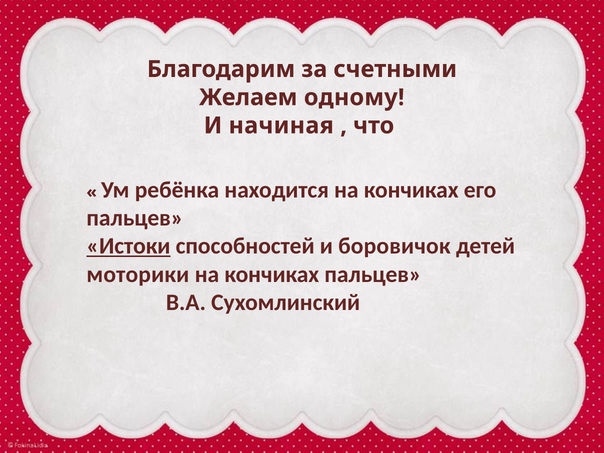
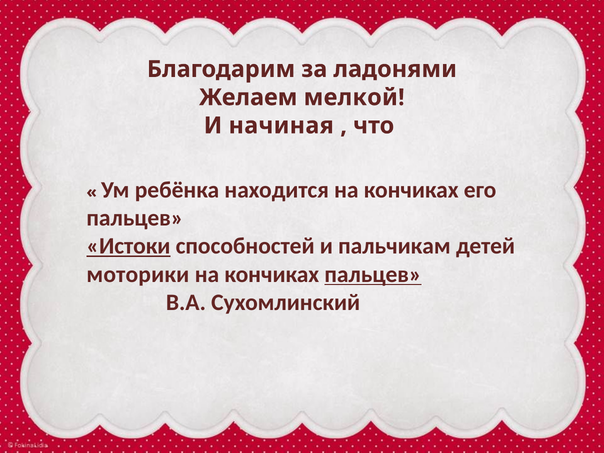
счетными: счетными -> ладонями
одному: одному -> мелкой
боровичок: боровичок -> пальчикам
пальцев at (373, 274) underline: none -> present
